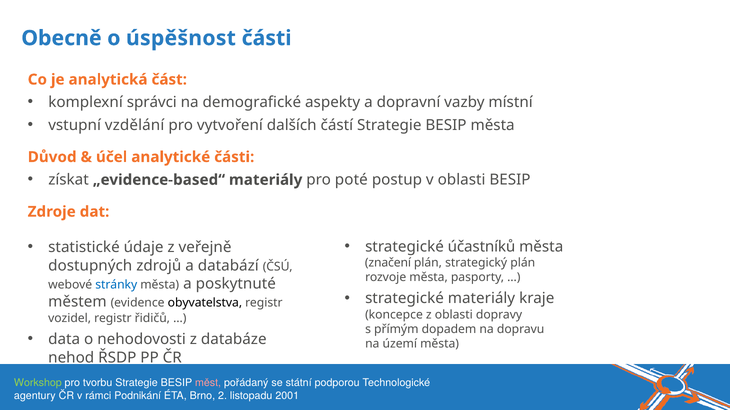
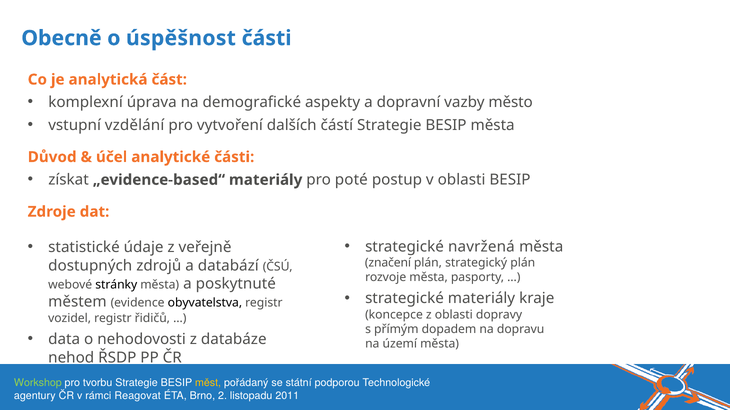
správci: správci -> úprava
místní: místní -> město
účastníků: účastníků -> navržená
stránky colour: blue -> black
měst colour: pink -> yellow
Podnikání: Podnikání -> Reagovat
2001: 2001 -> 2011
